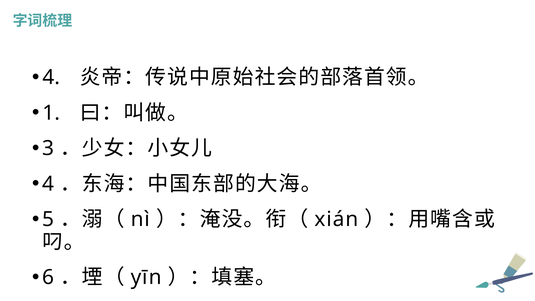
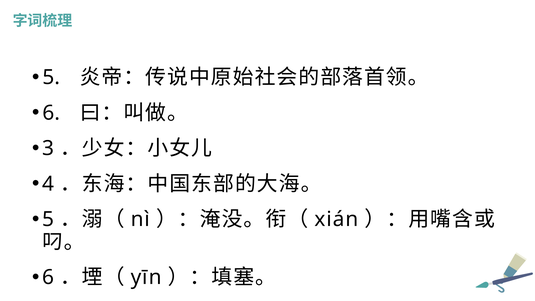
4 at (51, 77): 4 -> 5
1 at (51, 113): 1 -> 6
